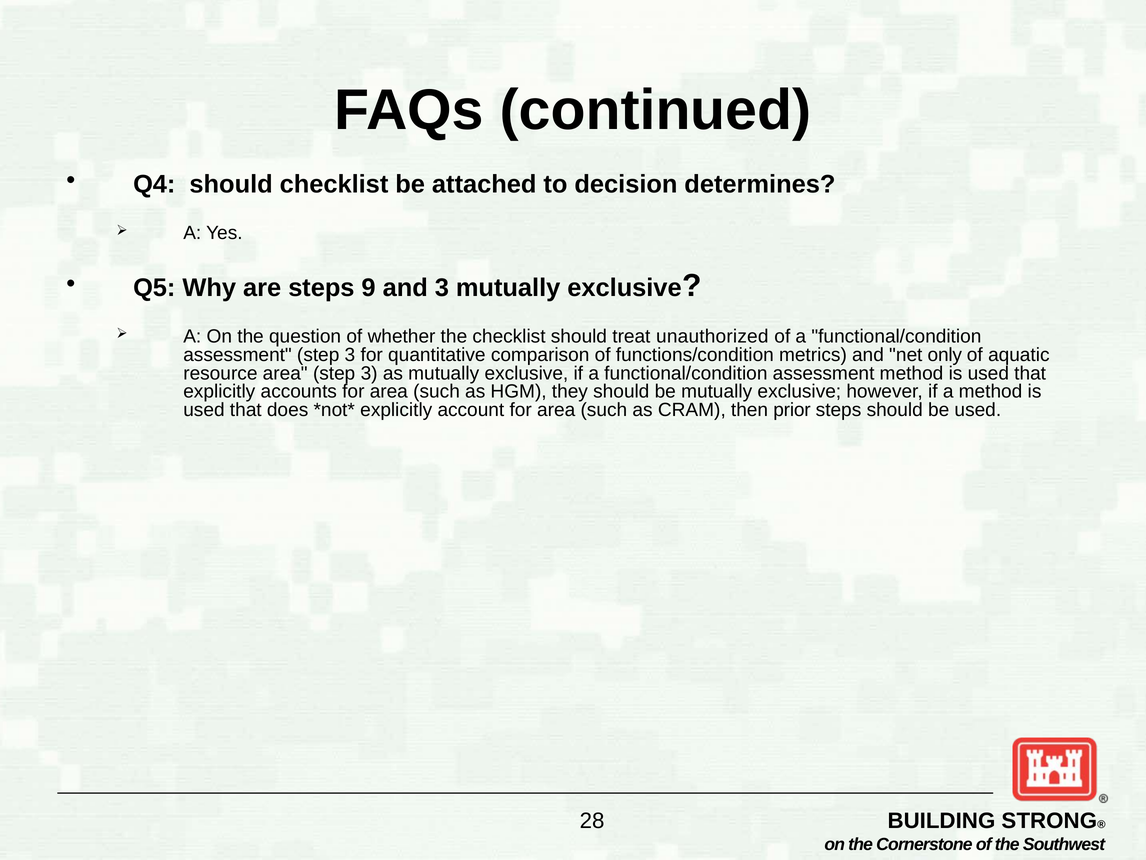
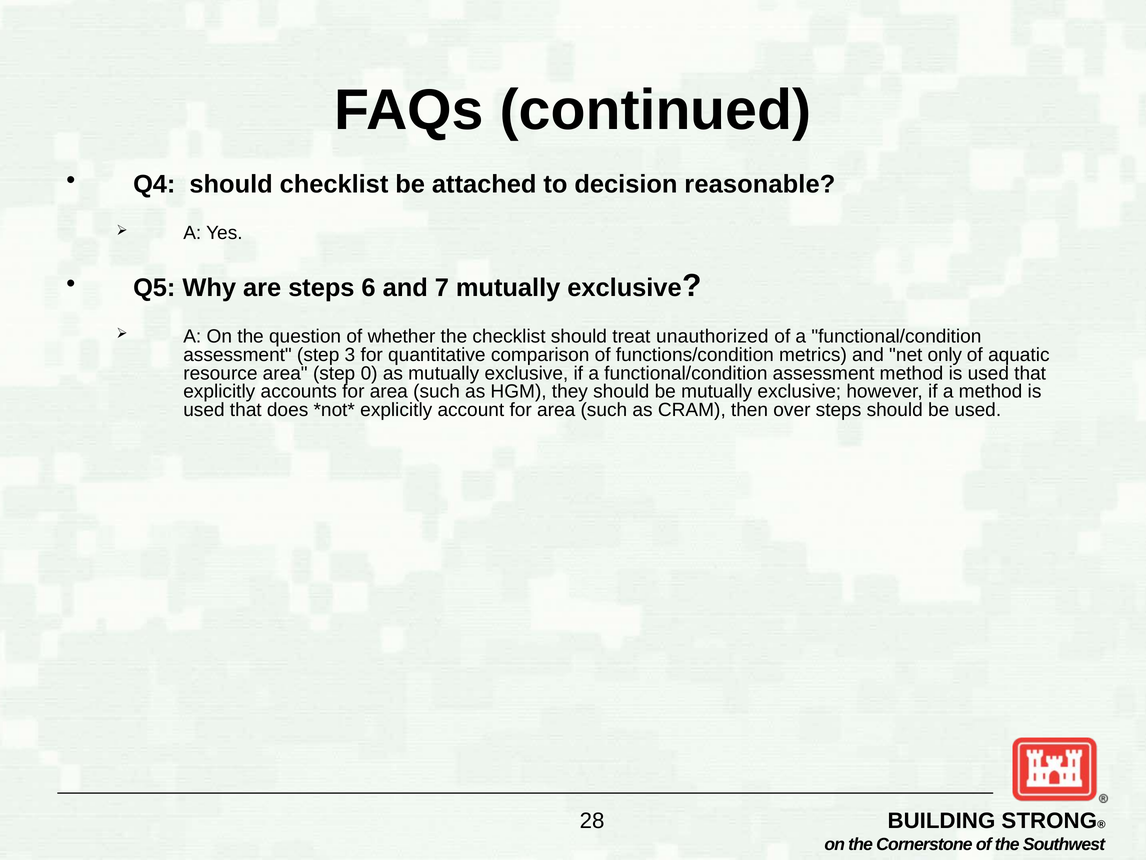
determines: determines -> reasonable
9: 9 -> 6
and 3: 3 -> 7
area step 3: 3 -> 0
prior: prior -> over
